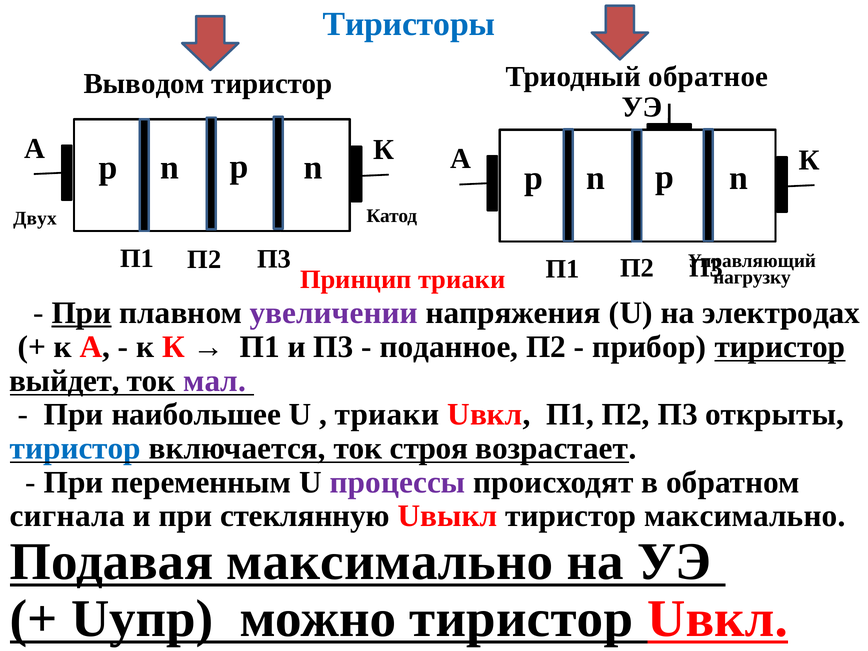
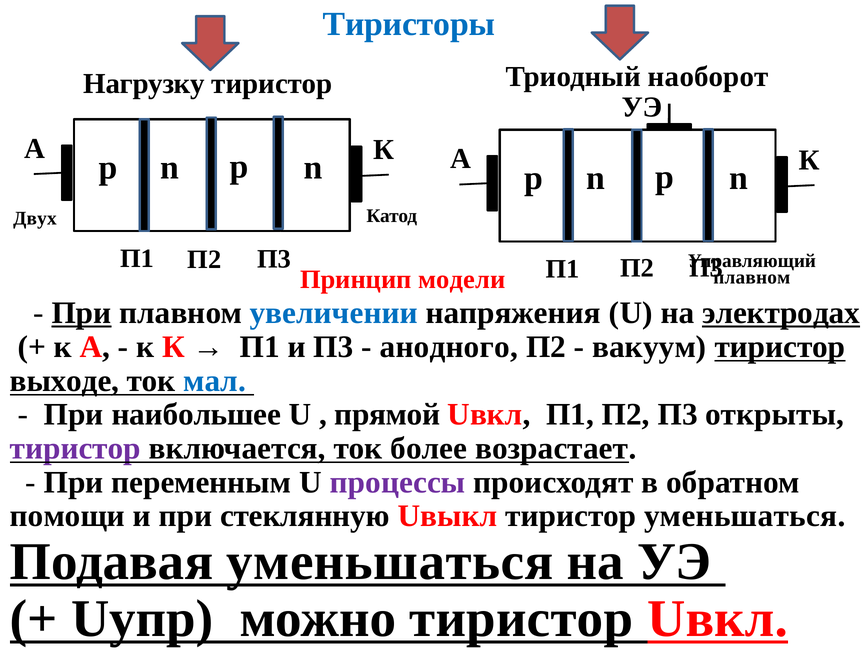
Выводом: Выводом -> Нагрузку
обратное: обратное -> наоборот
Принцип триаки: триаки -> модели
нагрузку at (752, 277): нагрузку -> плавном
увеличении colour: purple -> blue
электродах underline: none -> present
поданное: поданное -> анодного
прибор: прибор -> вакуум
выйдет: выйдет -> выходе
мал colour: purple -> blue
триаки at (387, 415): триаки -> прямой
тиристор at (75, 448) colour: blue -> purple
строя: строя -> более
сигнала: сигнала -> помощи
тиристор максимально: максимально -> уменьшаться
Подавая максимально: максимально -> уменьшаться
